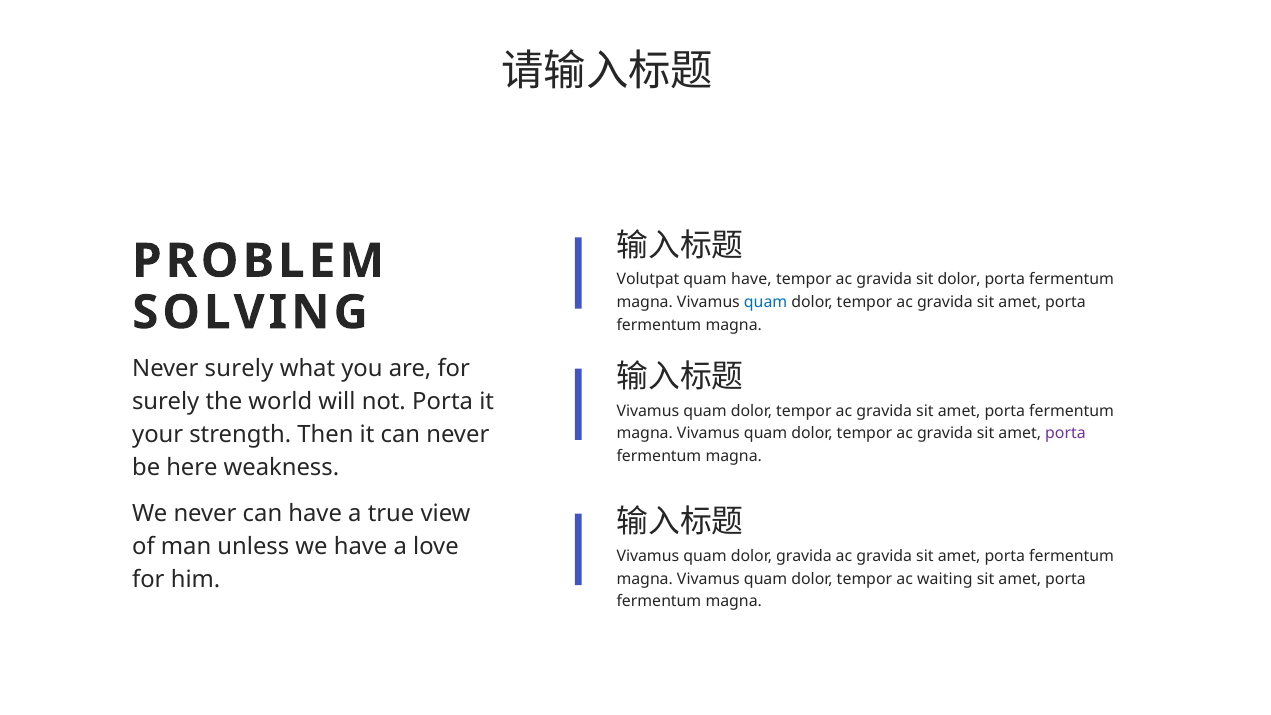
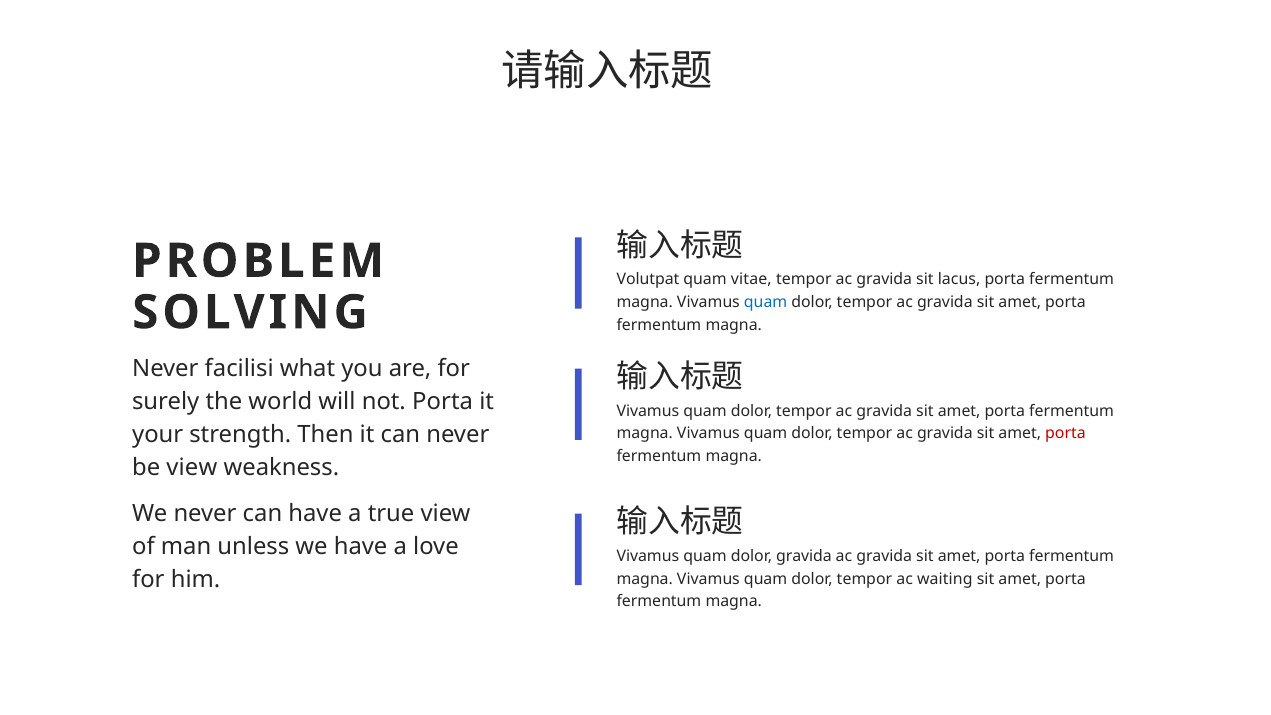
quam have: have -> vitae
sit dolor: dolor -> lacus
Never surely: surely -> facilisi
porta at (1065, 434) colour: purple -> red
be here: here -> view
